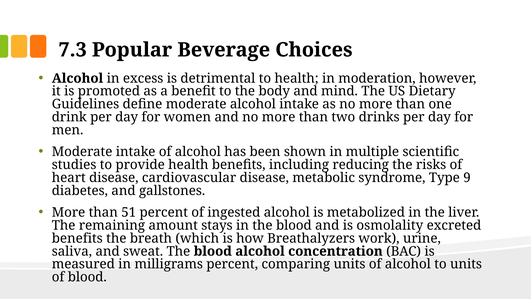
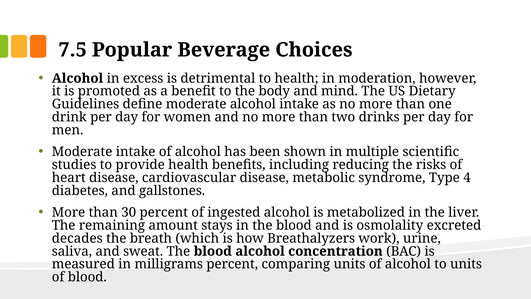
7.3: 7.3 -> 7.5
9: 9 -> 4
51: 51 -> 30
benefits at (77, 238): benefits -> decades
